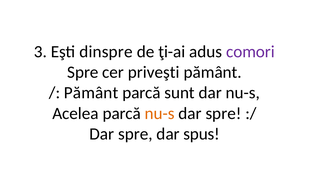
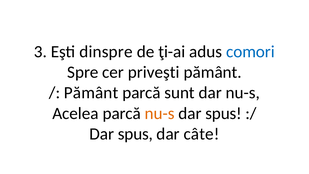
comori colour: purple -> blue
spre at (223, 113): spre -> spus
spre at (135, 134): spre -> spus
spus: spus -> câte
